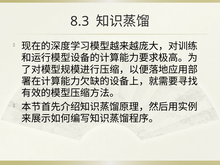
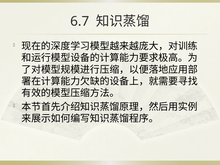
8.3: 8.3 -> 6.7
